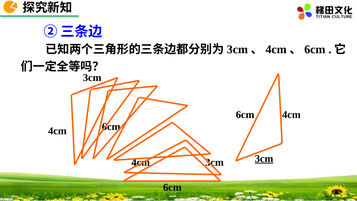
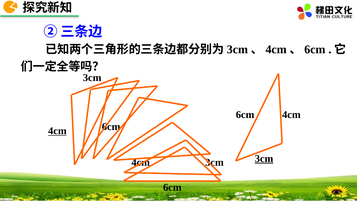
4cm at (57, 131) underline: none -> present
